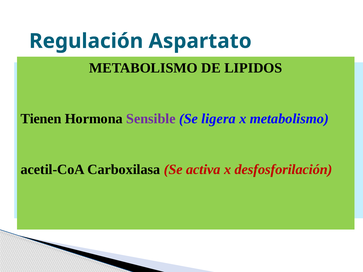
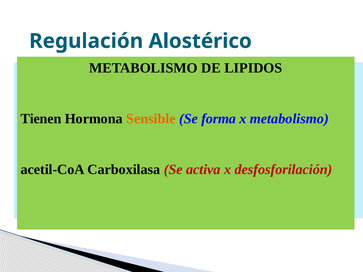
Aspartato: Aspartato -> Alostérico
Sensible colour: purple -> orange
ligera: ligera -> forma
